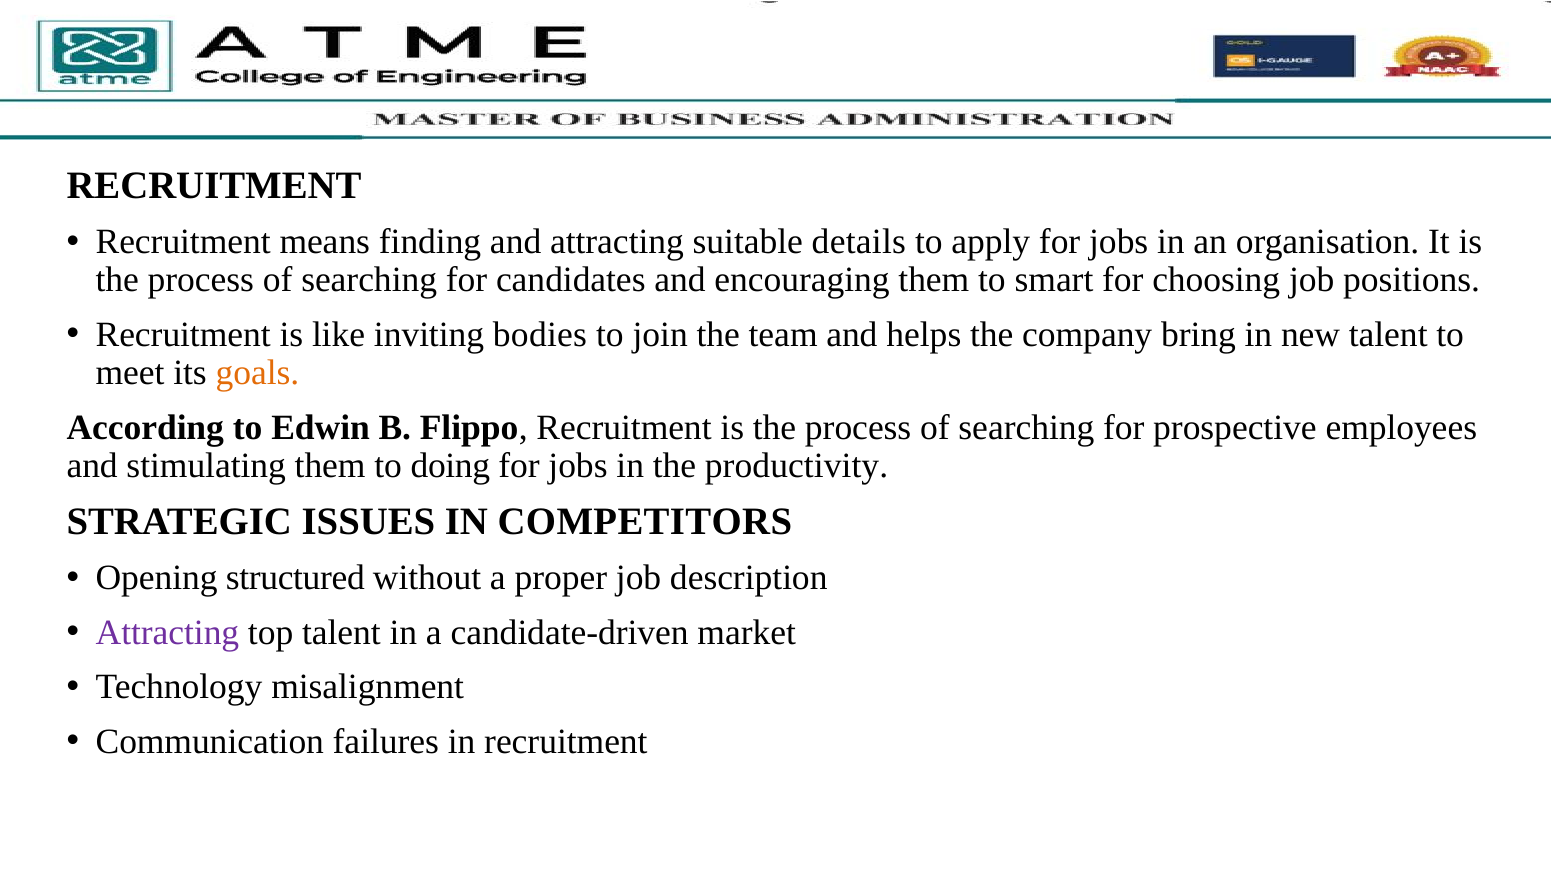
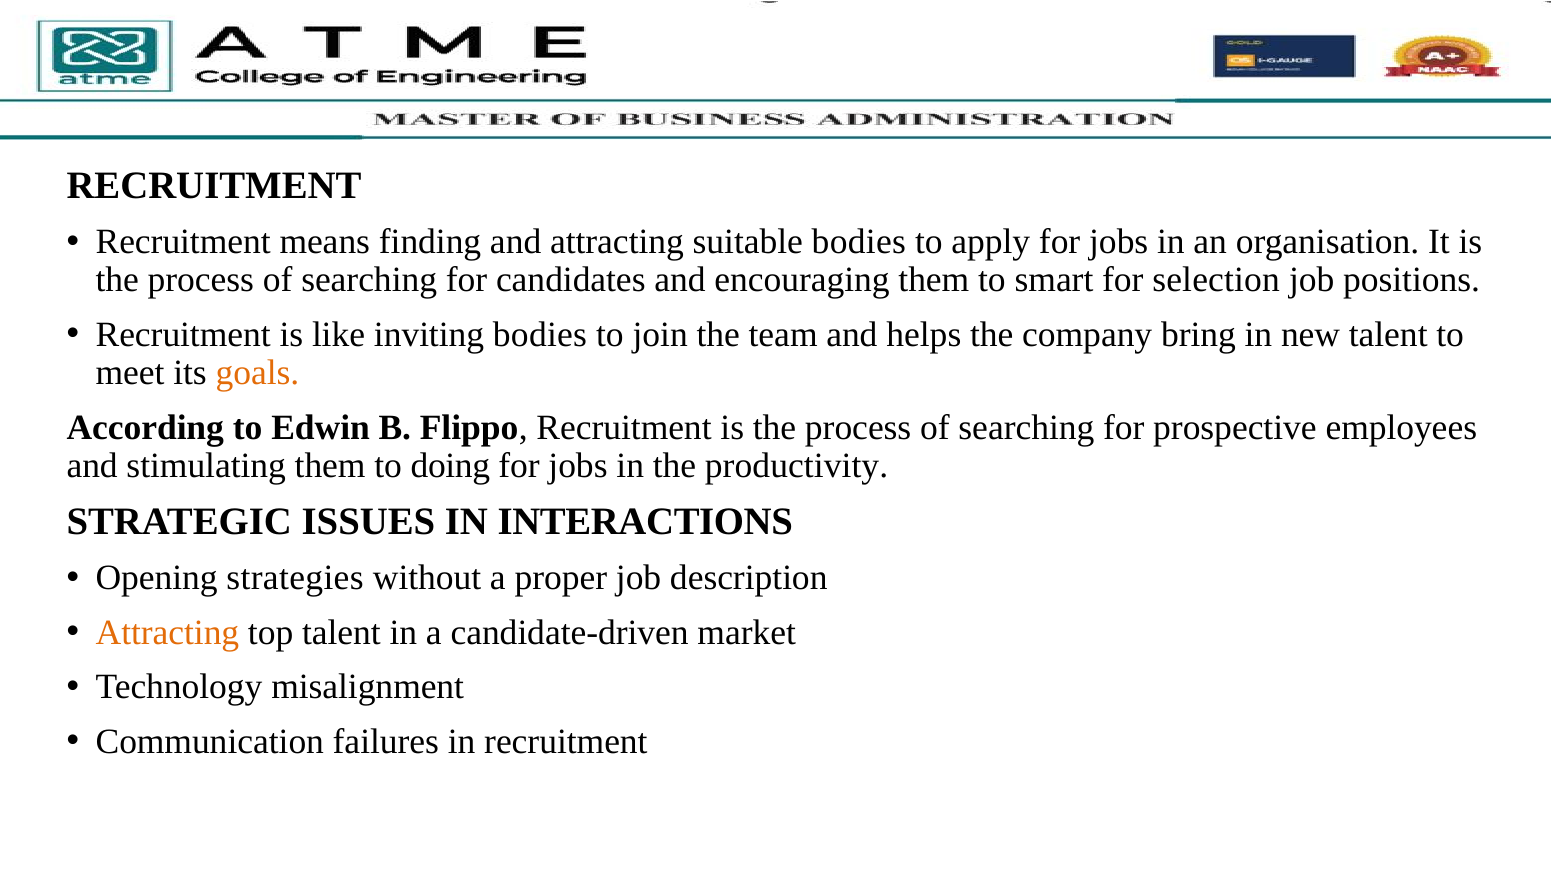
suitable details: details -> bodies
choosing: choosing -> selection
COMPETITORS: COMPETITORS -> INTERACTIONS
structured: structured -> strategies
Attracting at (167, 633) colour: purple -> orange
